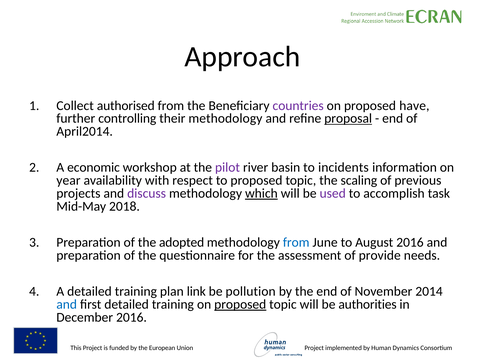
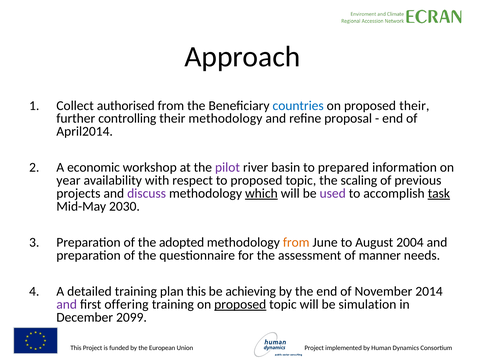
countries colour: purple -> blue
proposed have: have -> their
proposal underline: present -> none
incidents: incidents -> prepared
task underline: none -> present
2018: 2018 -> 2030
from at (296, 242) colour: blue -> orange
August 2016: 2016 -> 2004
provide: provide -> manner
plan link: link -> this
pollution: pollution -> achieving
and at (67, 304) colour: blue -> purple
first detailed: detailed -> offering
authorities: authorities -> simulation
December 2016: 2016 -> 2099
